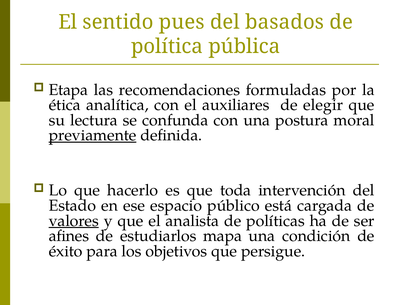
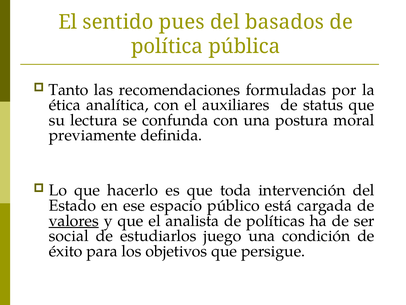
Etapa: Etapa -> Tanto
elegir: elegir -> status
previamente underline: present -> none
afines: afines -> social
mapa: mapa -> juego
